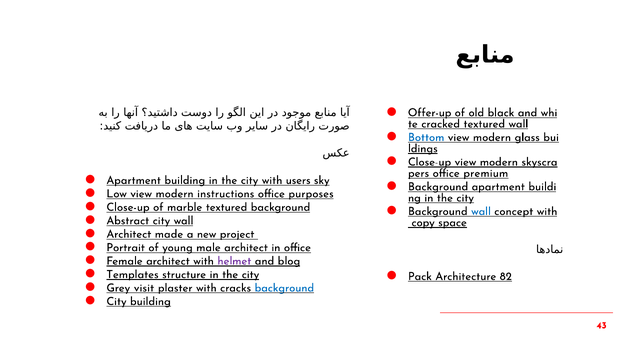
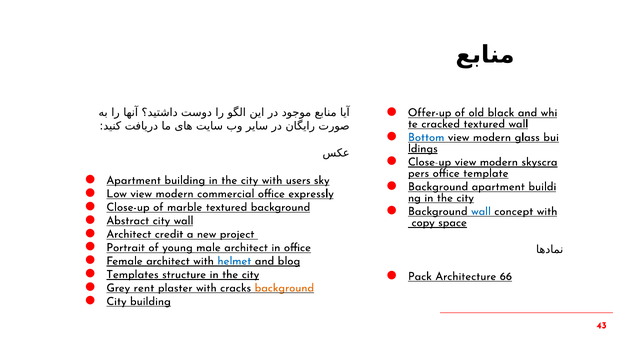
premium: premium -> template
instructions: instructions -> commercial
purposes: purposes -> expressly
made: made -> credit
helmet colour: purple -> blue
82: 82 -> 66
visit: visit -> rent
background at (284, 288) colour: blue -> orange
